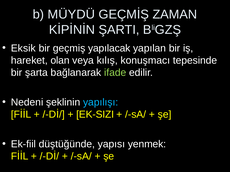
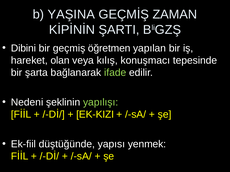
MÜYDÜ: MÜYDÜ -> YAŞINA
Eksik: Eksik -> Dibini
yapılacak: yapılacak -> öğretmen
yapılışı colour: light blue -> light green
EK-SIZI: EK-SIZI -> EK-KIZI
